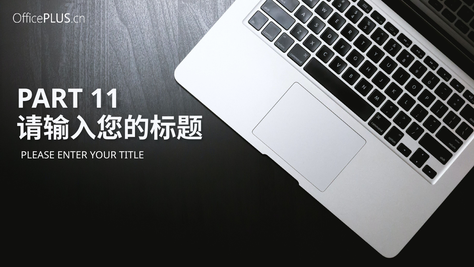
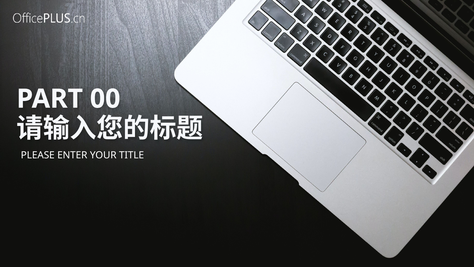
11: 11 -> 00
